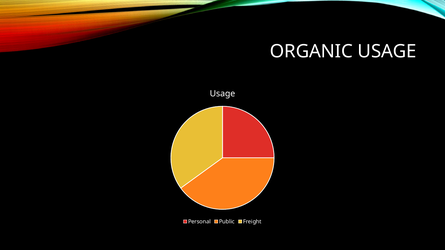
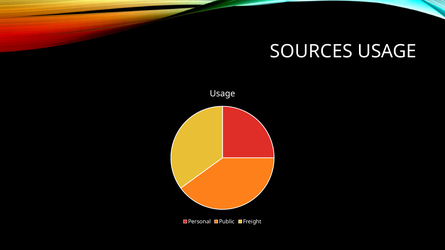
ORGANIC: ORGANIC -> SOURCES
